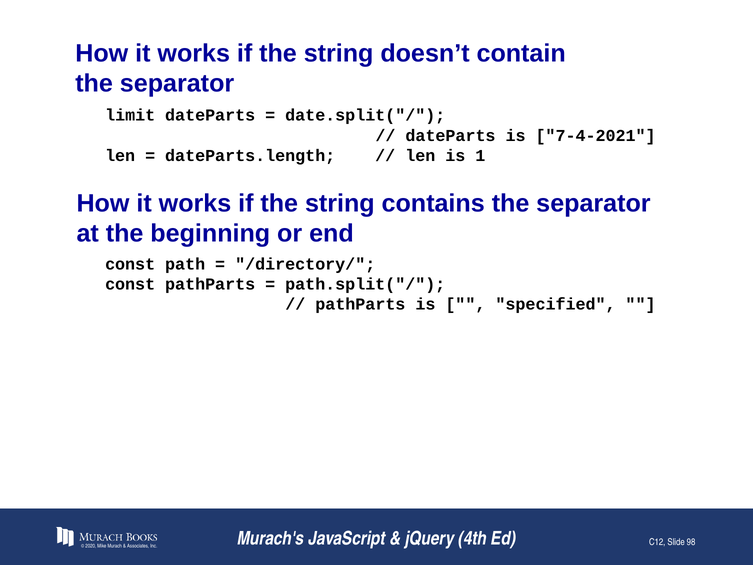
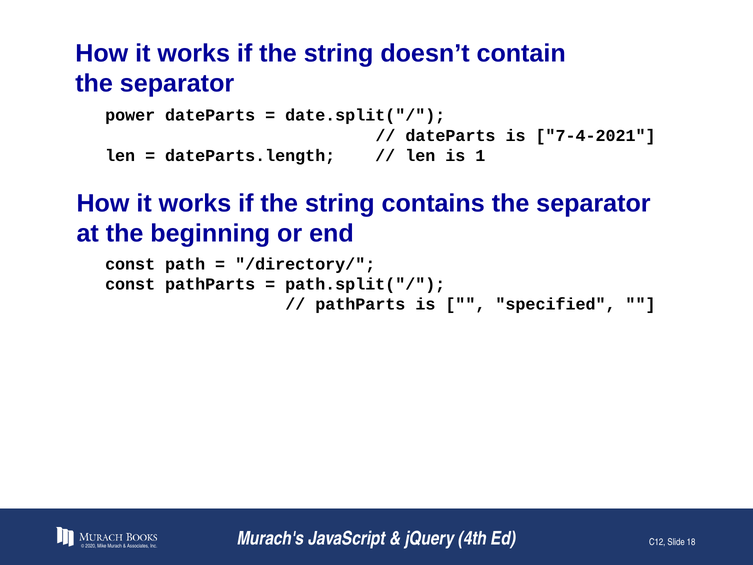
limit: limit -> power
98: 98 -> 18
